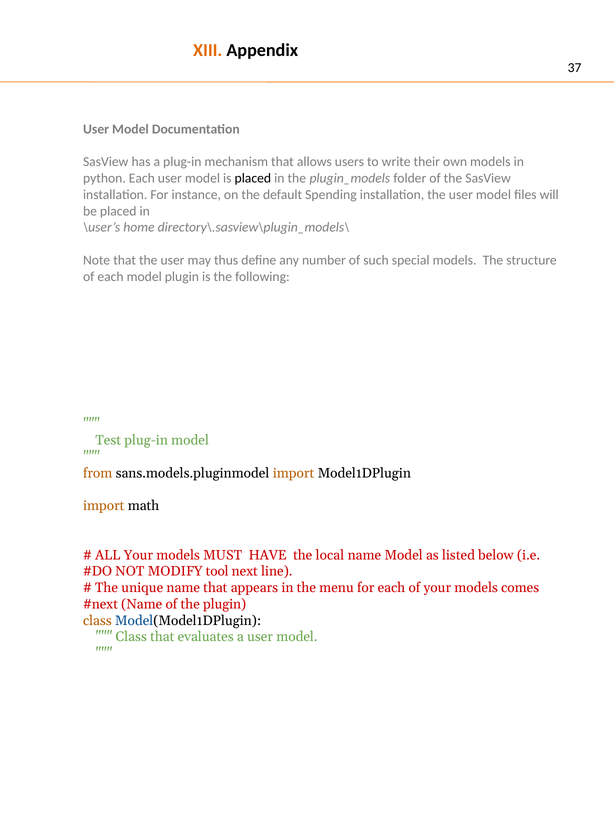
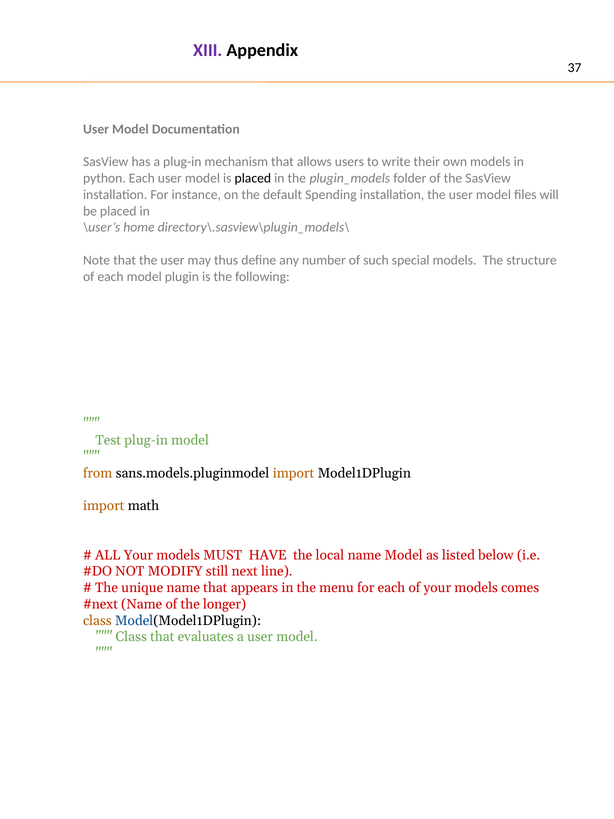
XIII colour: orange -> purple
tool: tool -> still
the plugin: plugin -> longer
